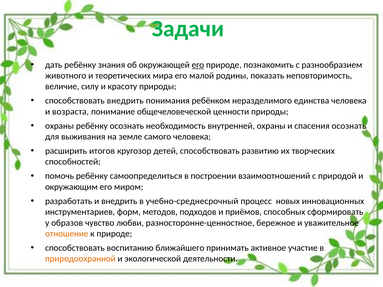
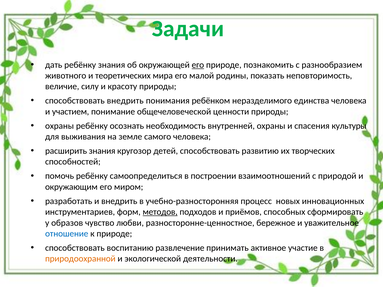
возраста: возраста -> участием
спасения осознать: осознать -> культуры
расширить итогов: итогов -> знания
учебно-среднесрочный: учебно-среднесрочный -> учебно-разносторонняя
методов underline: none -> present
отношение colour: orange -> blue
ближайшего: ближайшего -> развлечение
